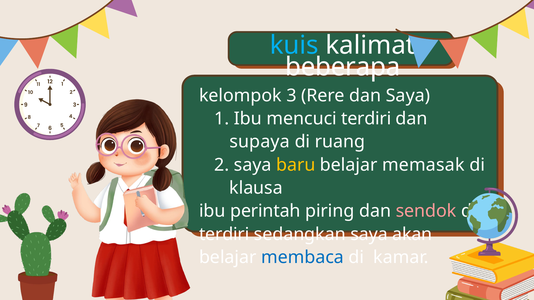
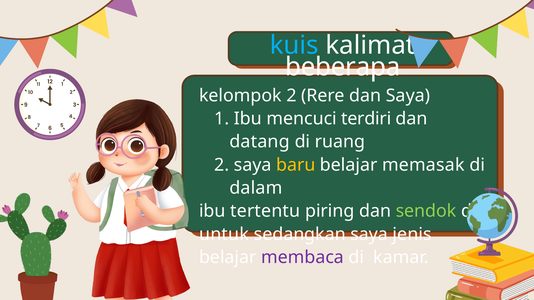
kelompok 3: 3 -> 2
supaya: supaya -> datang
klausa: klausa -> dalam
perintah: perintah -> tertentu
sendok colour: pink -> light green
terdiri at (224, 234): terdiri -> untuk
akan: akan -> jenis
membaca colour: blue -> purple
